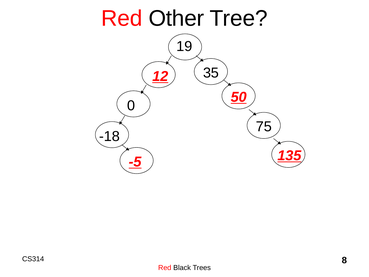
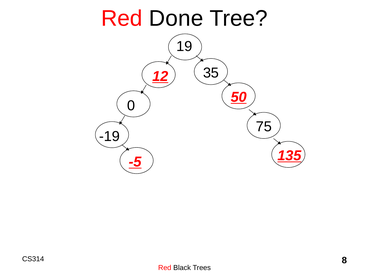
Other: Other -> Done
-18: -18 -> -19
